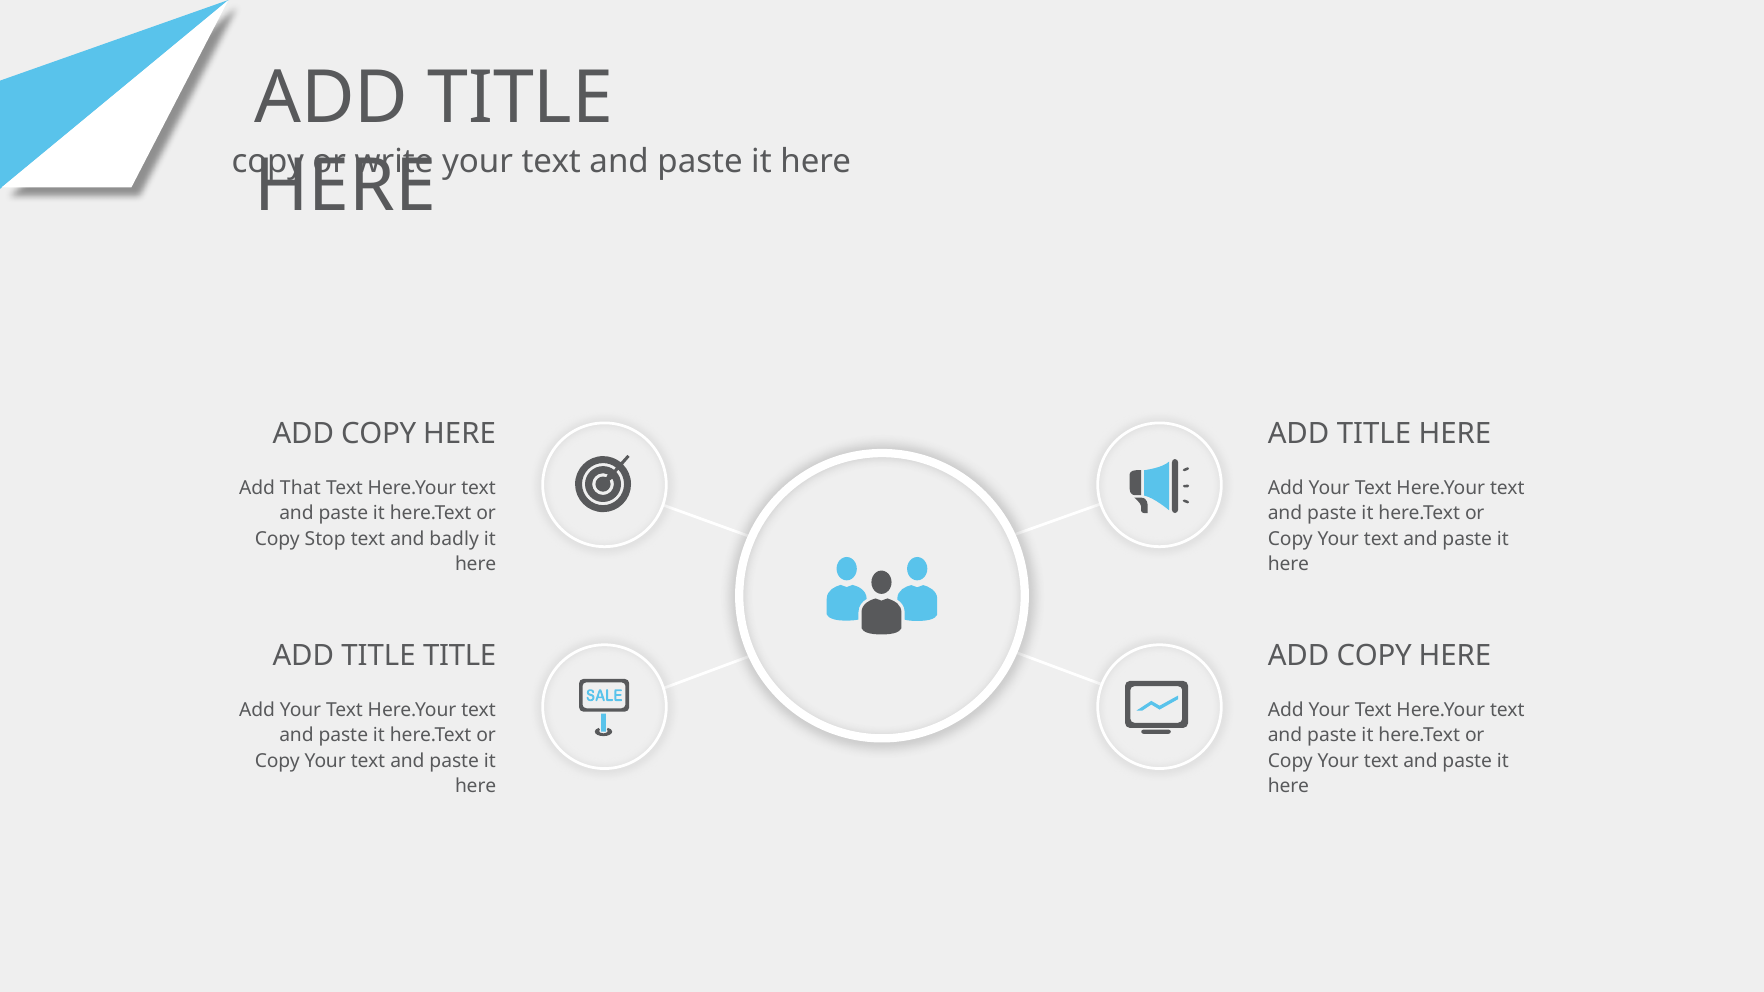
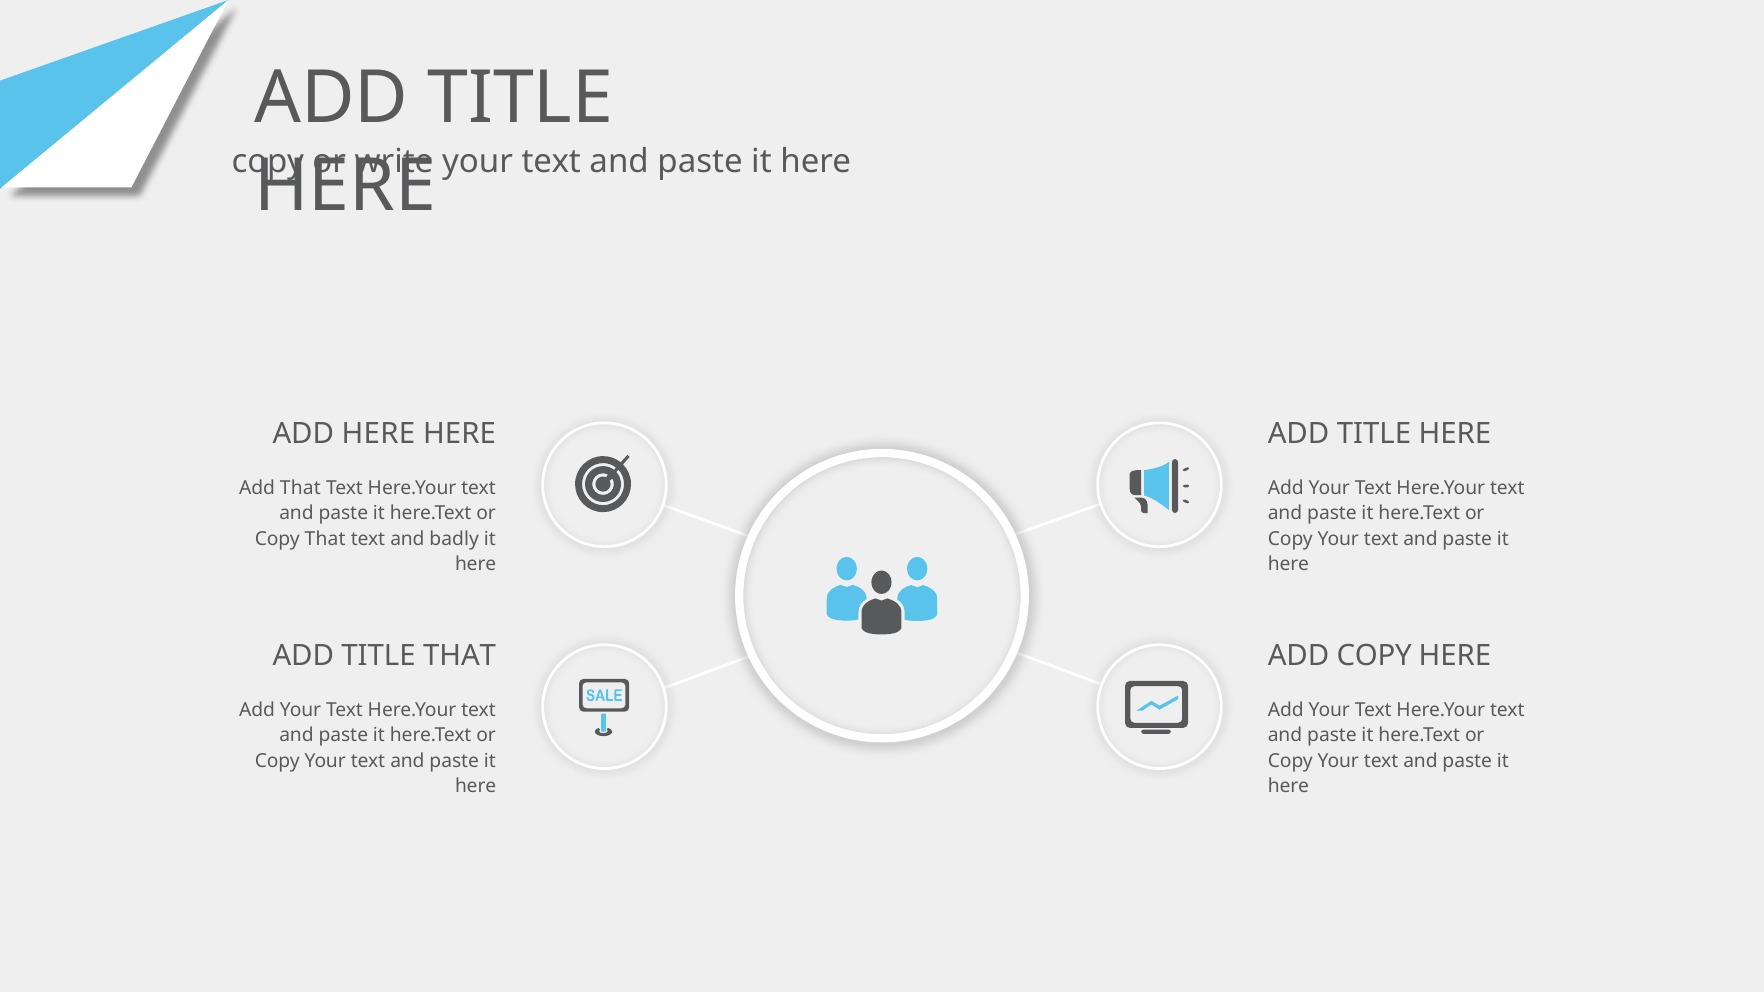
COPY at (379, 434): COPY -> HERE
Copy Stop: Stop -> That
TITLE TITLE: TITLE -> THAT
